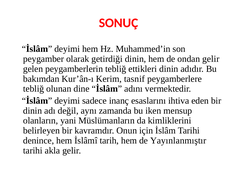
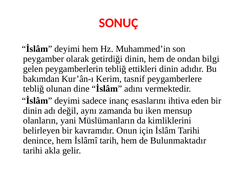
ondan gelir: gelir -> bilgi
Yayınlanmıştır: Yayınlanmıştır -> Bulunmaktadır
